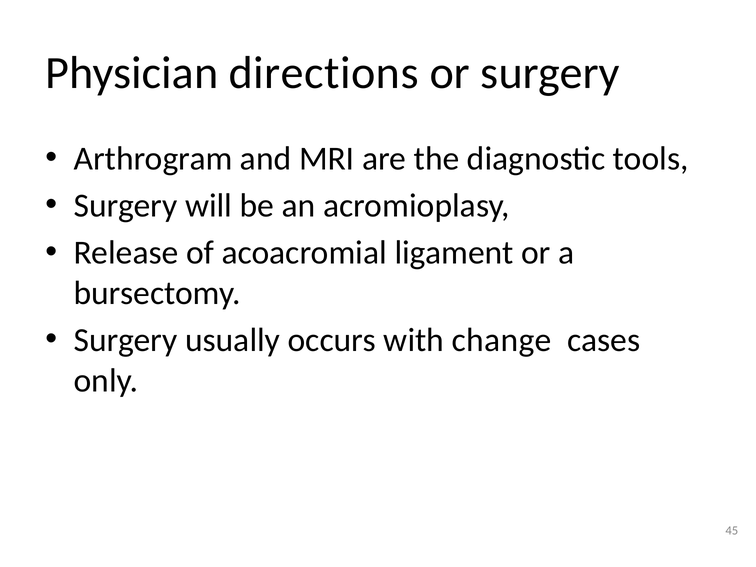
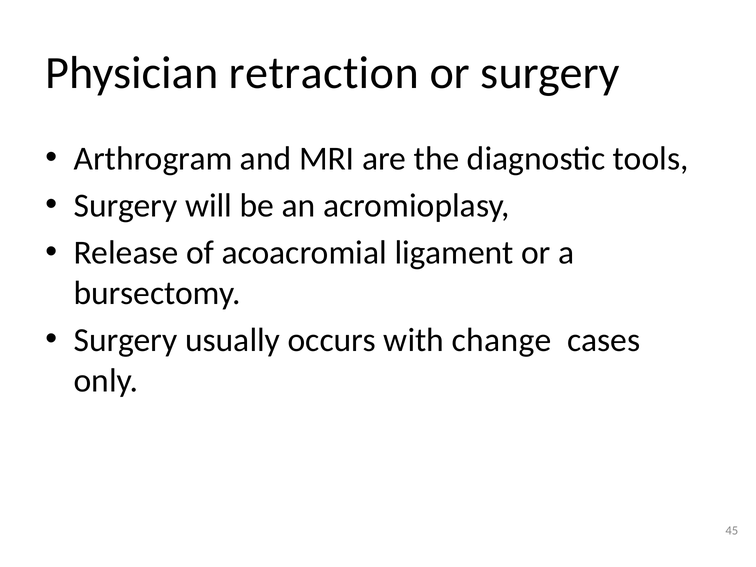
directions: directions -> retraction
